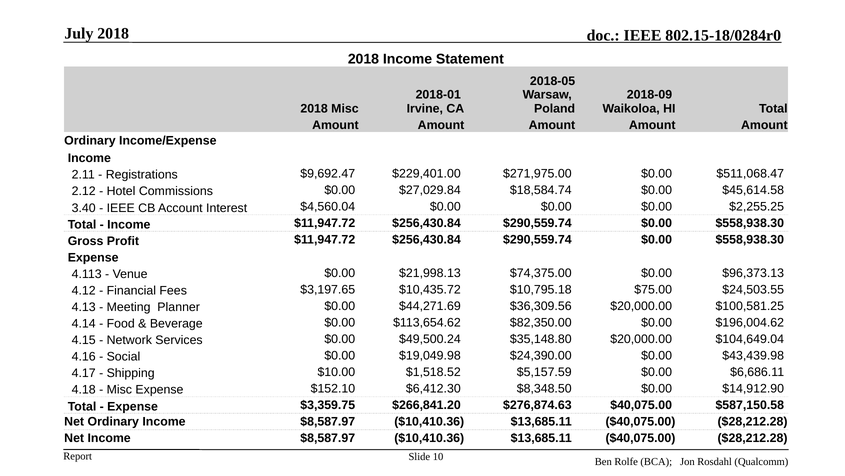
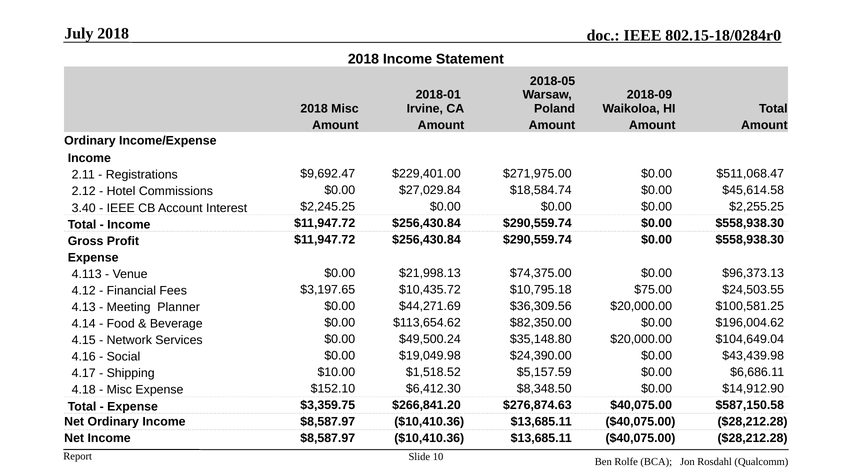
$4,560.04: $4,560.04 -> $2,245.25
